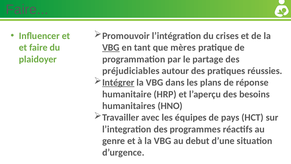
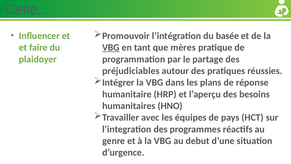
Faire at (27, 10): Faire -> Cette
crises: crises -> basée
Intégrer underline: present -> none
